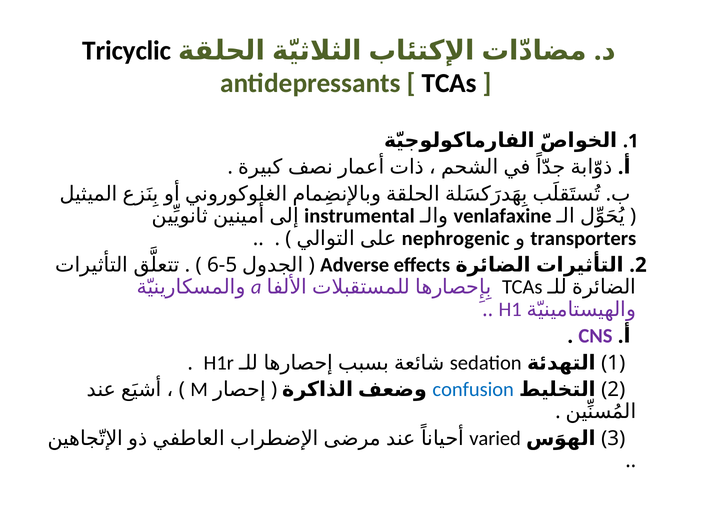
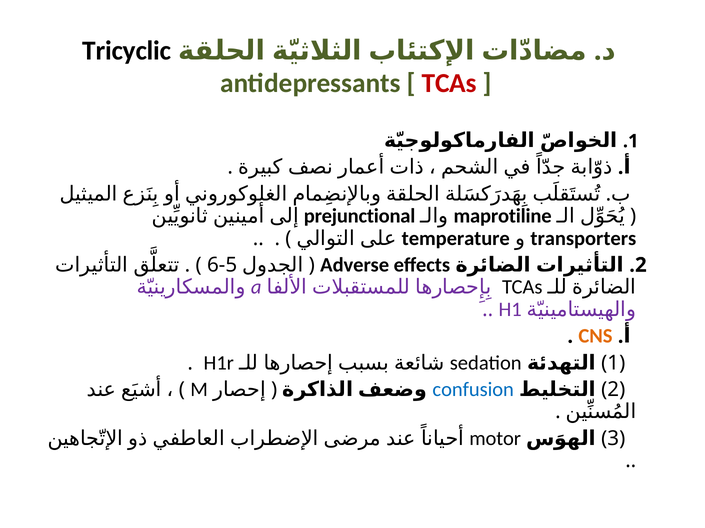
TCAs at (449, 84) colour: black -> red
instrumental: instrumental -> prejunctional
venlafaxine: venlafaxine -> maprotiline
nephrogenic: nephrogenic -> temperature
CNS colour: purple -> orange
varied: varied -> motor
